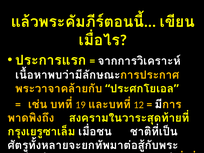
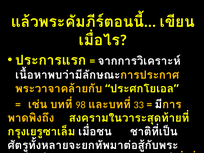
19: 19 -> 98
12: 12 -> 33
